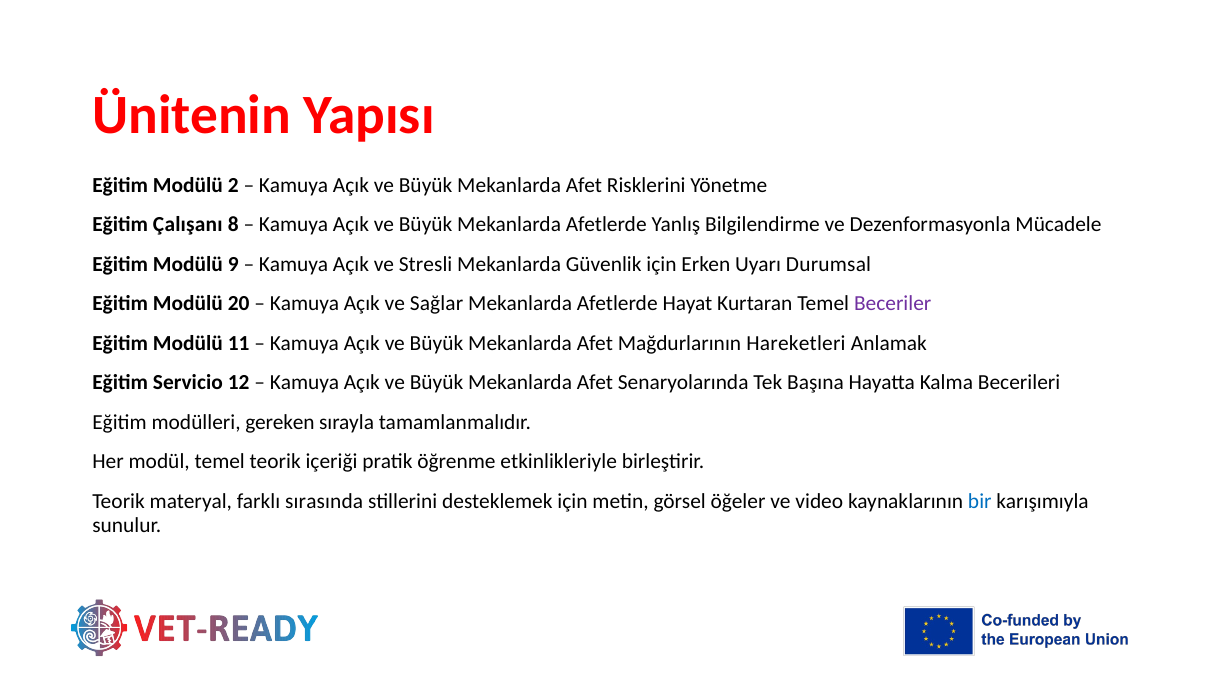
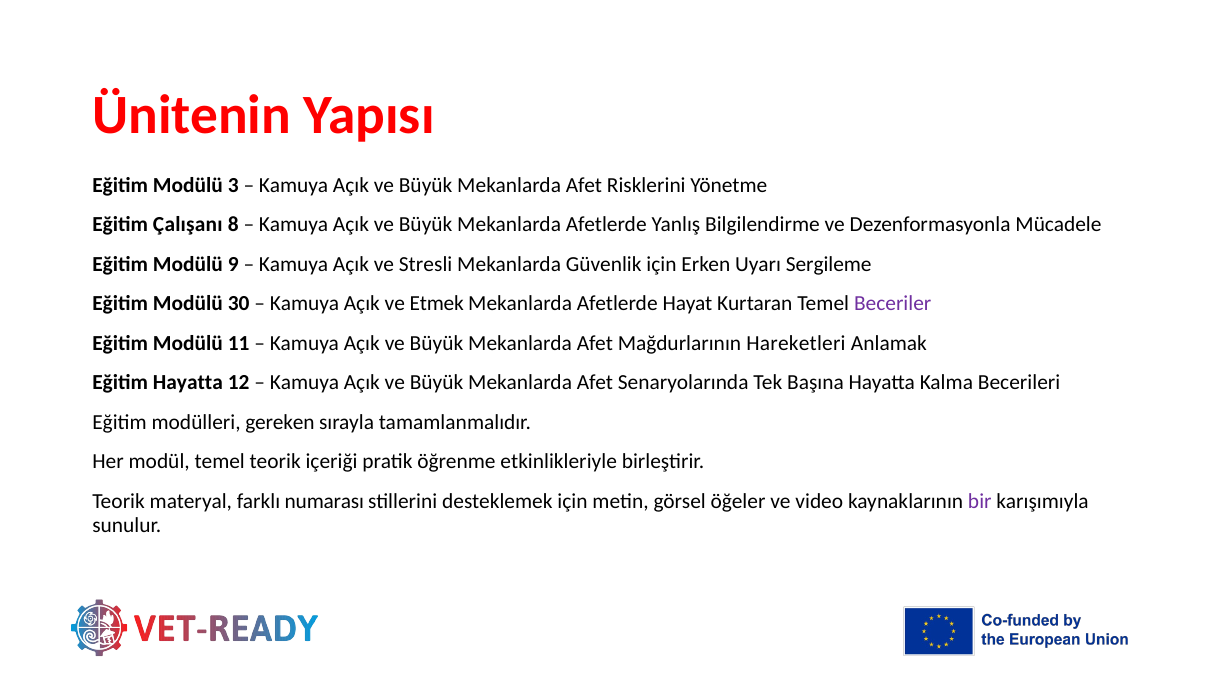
2: 2 -> 3
Durumsal: Durumsal -> Sergileme
20: 20 -> 30
Sağlar: Sağlar -> Etmek
Eğitim Servicio: Servicio -> Hayatta
sırasında: sırasında -> numarası
bir colour: blue -> purple
